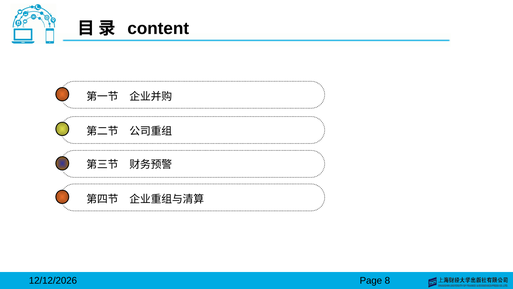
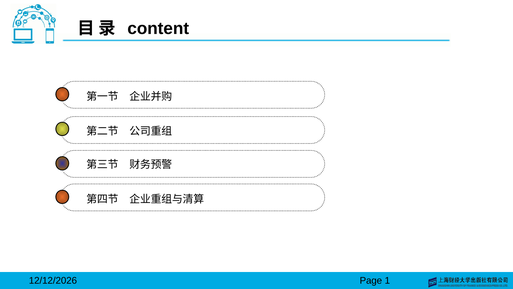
8: 8 -> 1
